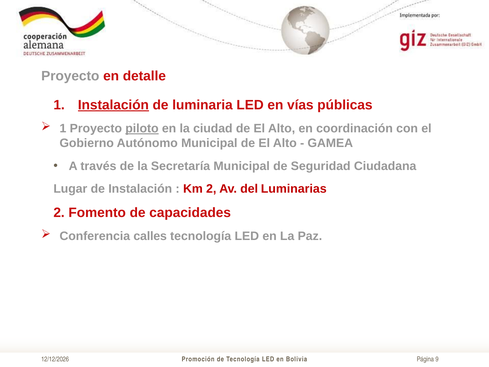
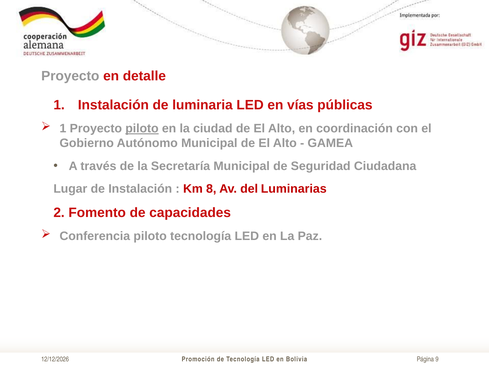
Instalación at (113, 105) underline: present -> none
Km 2: 2 -> 8
Conferencia calles: calles -> piloto
